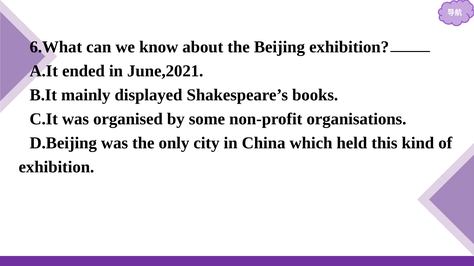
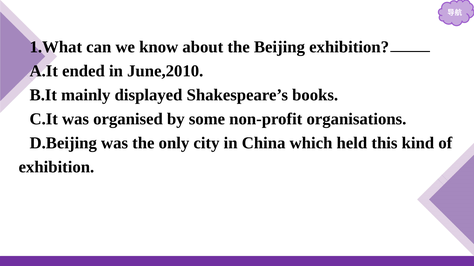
6.What: 6.What -> 1.What
June,2021: June,2021 -> June,2010
